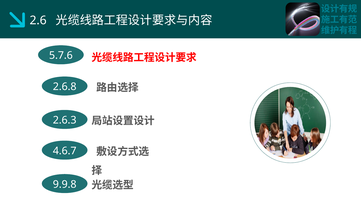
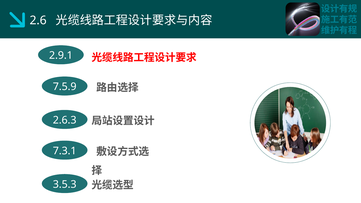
5.7.6: 5.7.6 -> 2.9.1
2.6.8: 2.6.8 -> 7.5.9
4.6.7: 4.6.7 -> 7.3.1
9.9.8: 9.9.8 -> 3.5.3
